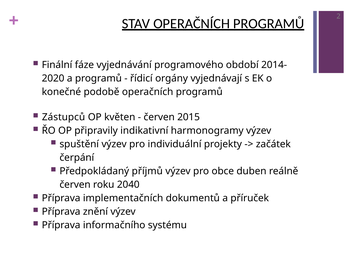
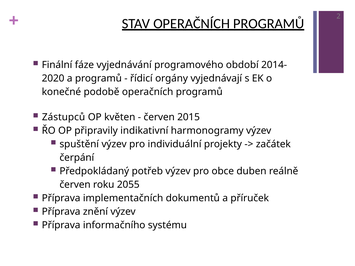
příjmů: příjmů -> potřeb
2040: 2040 -> 2055
